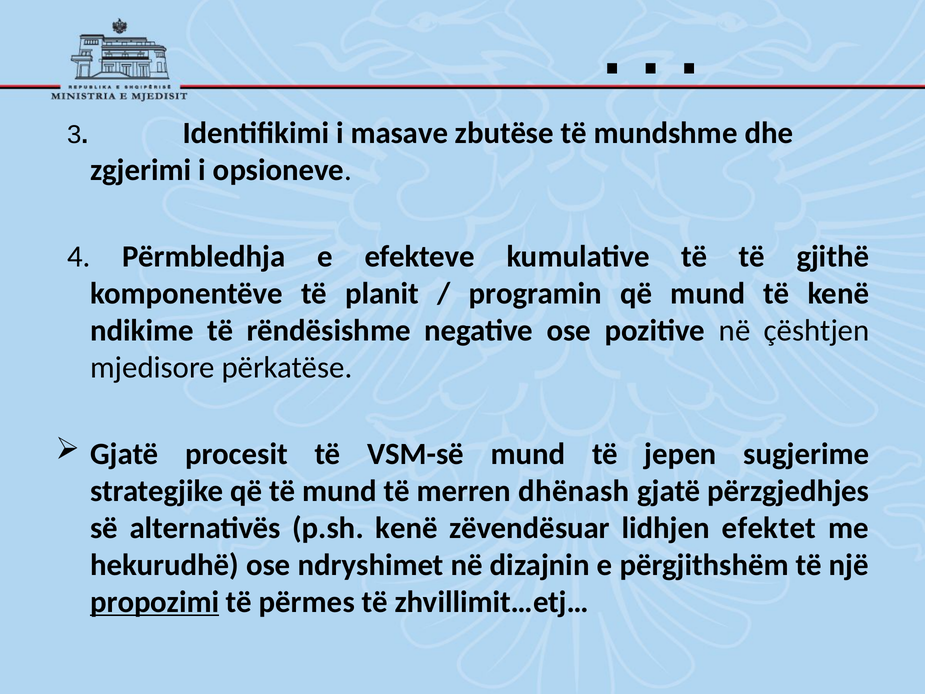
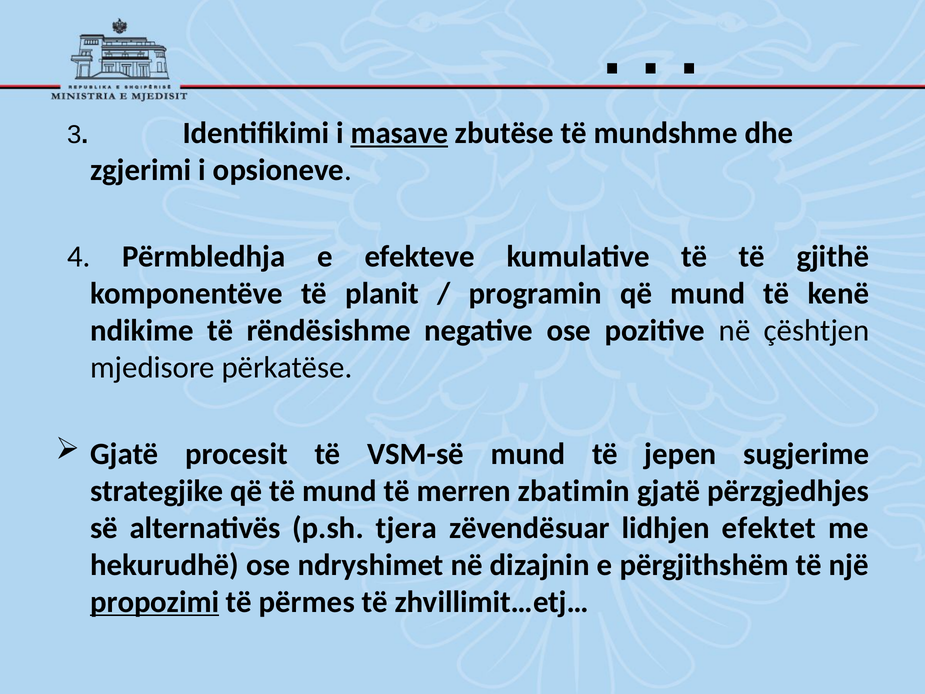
masave underline: none -> present
dhënash: dhënash -> zbatimin
p.sh kenë: kenë -> tjera
